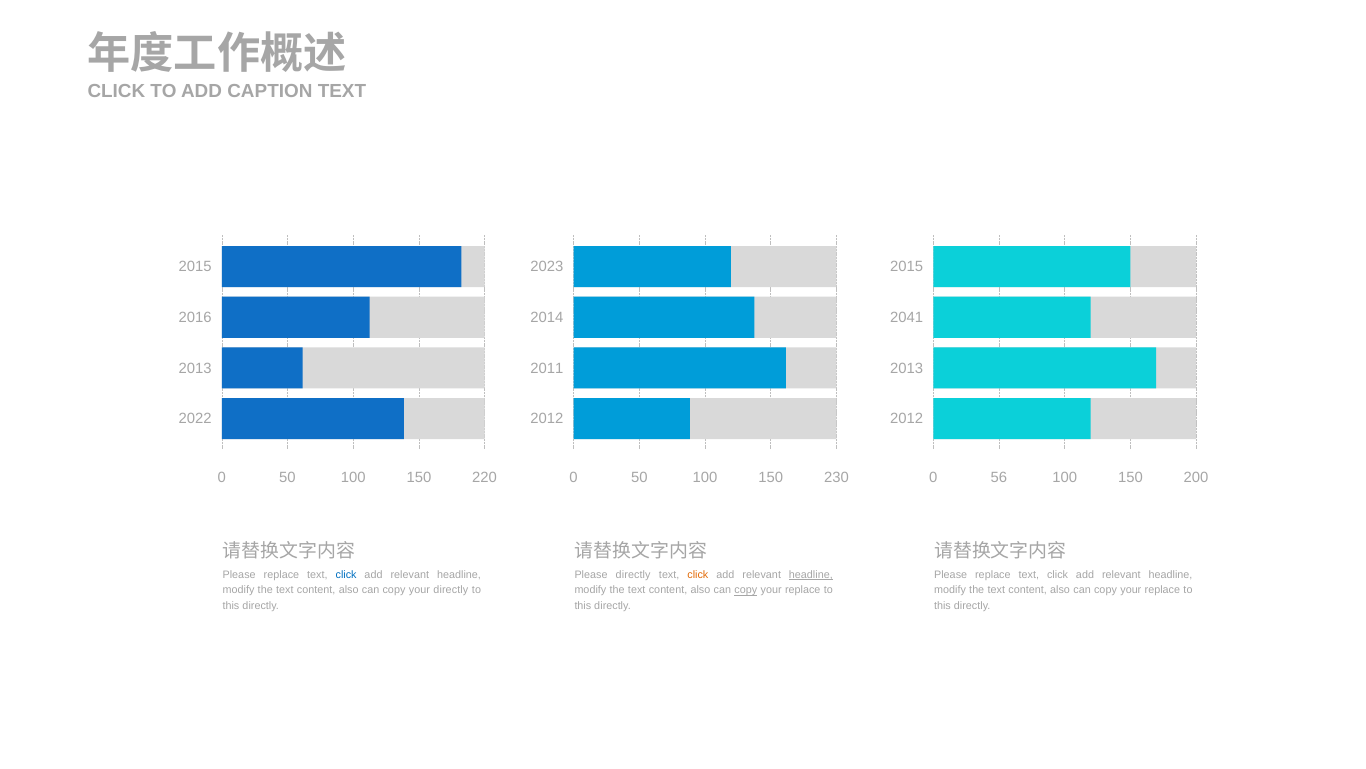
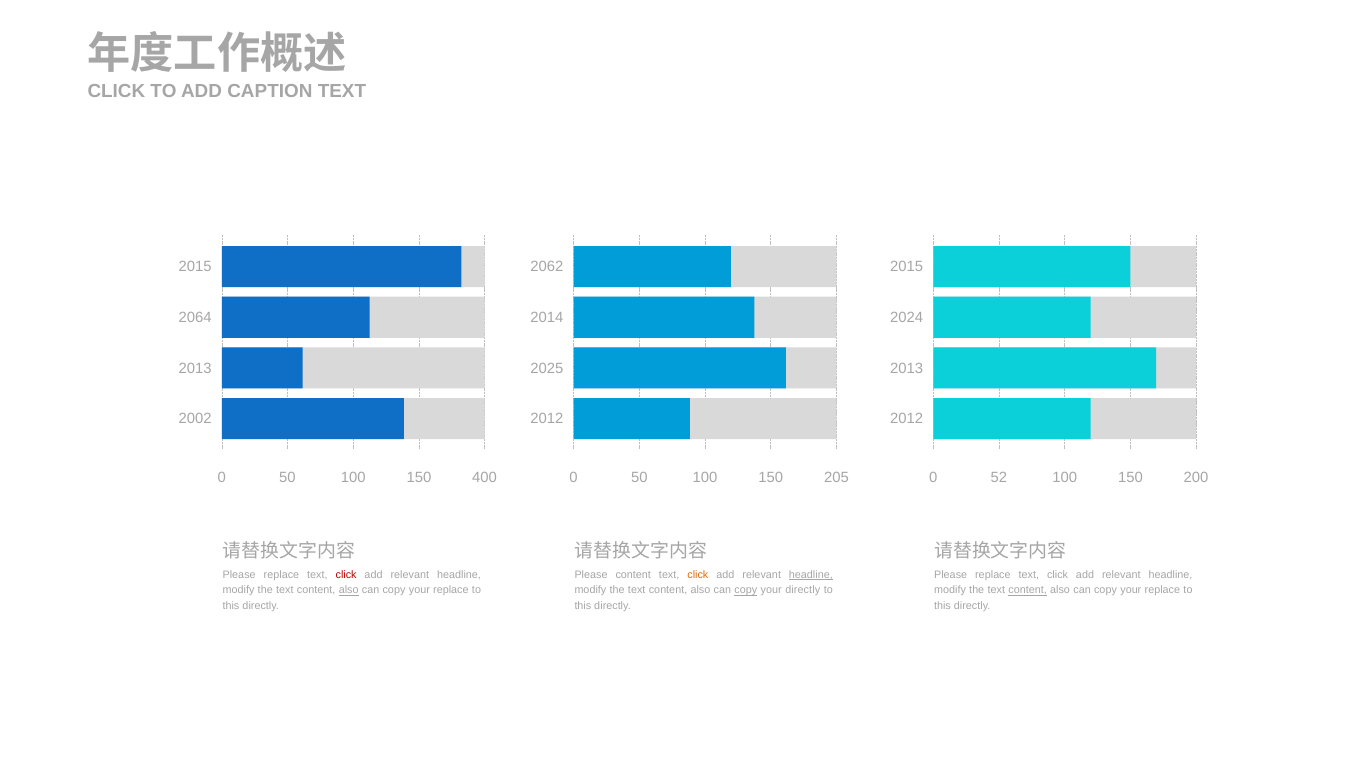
2023: 2023 -> 2062
2016: 2016 -> 2064
2041: 2041 -> 2024
2011: 2011 -> 2025
2022: 2022 -> 2002
220: 220 -> 400
230: 230 -> 205
56: 56 -> 52
click at (346, 574) colour: blue -> red
Please directly: directly -> content
also at (349, 590) underline: none -> present
directly at (451, 590): directly -> replace
replace at (803, 590): replace -> directly
content at (1028, 590) underline: none -> present
